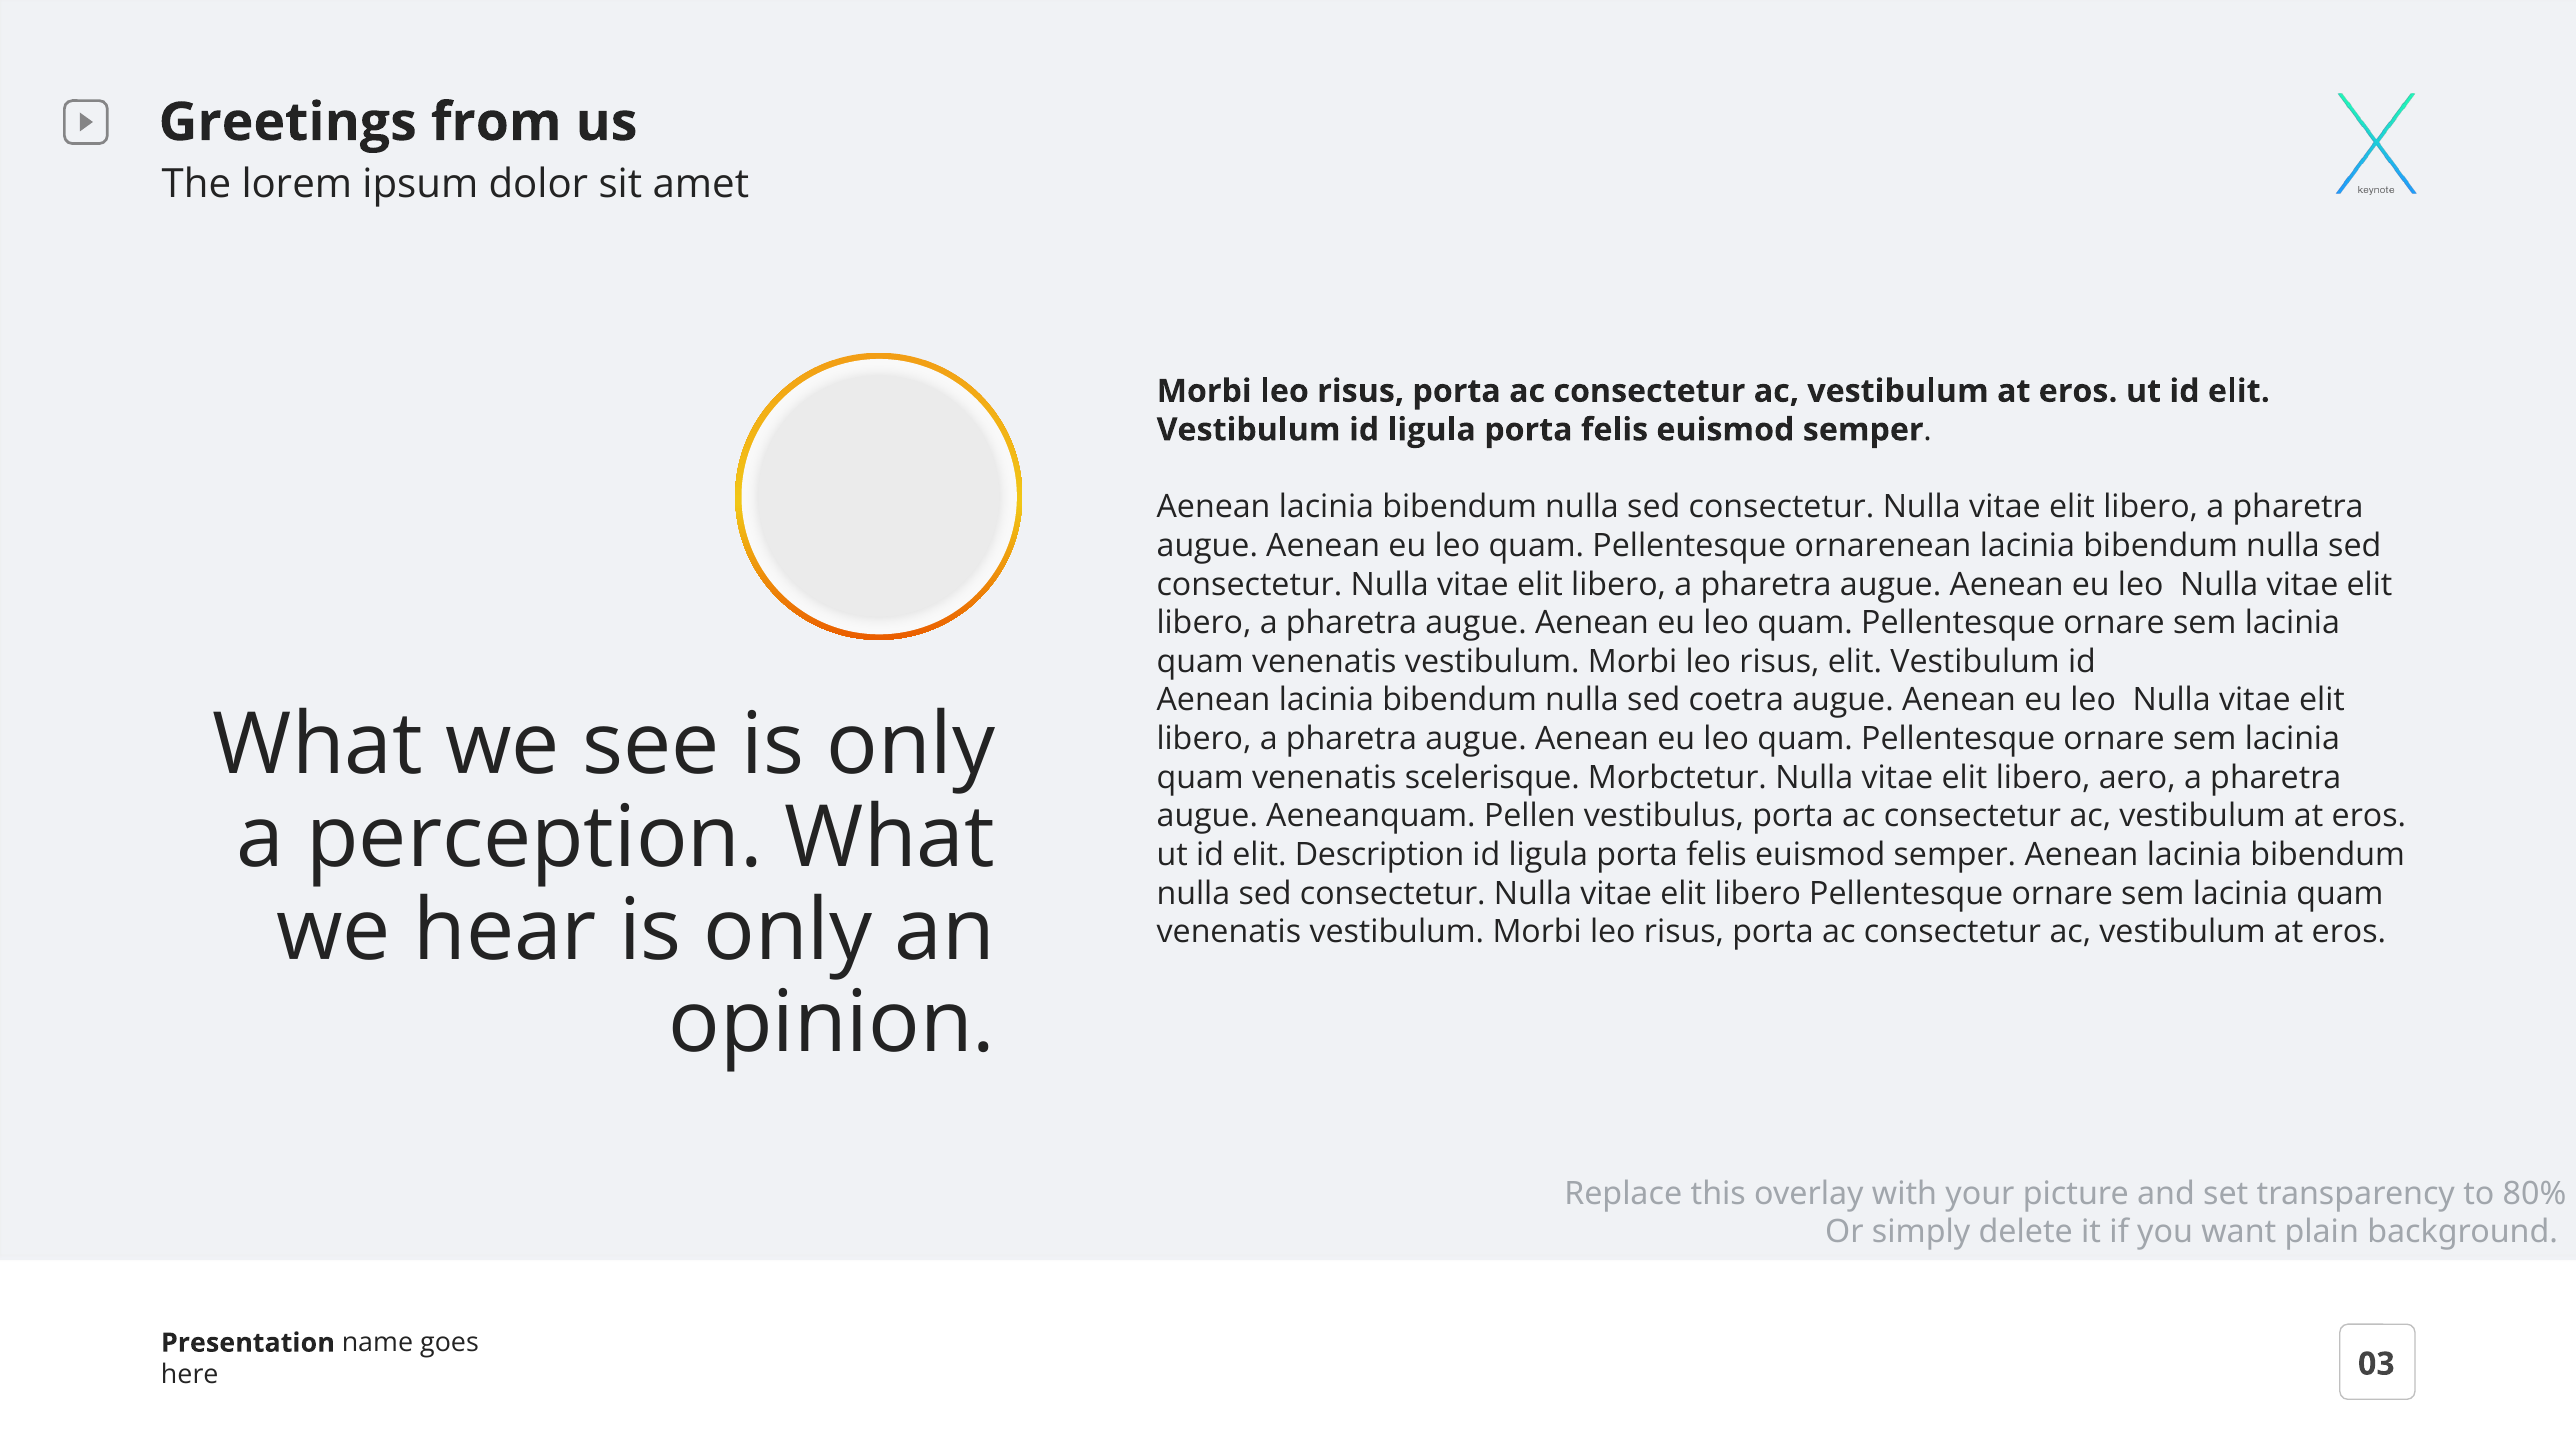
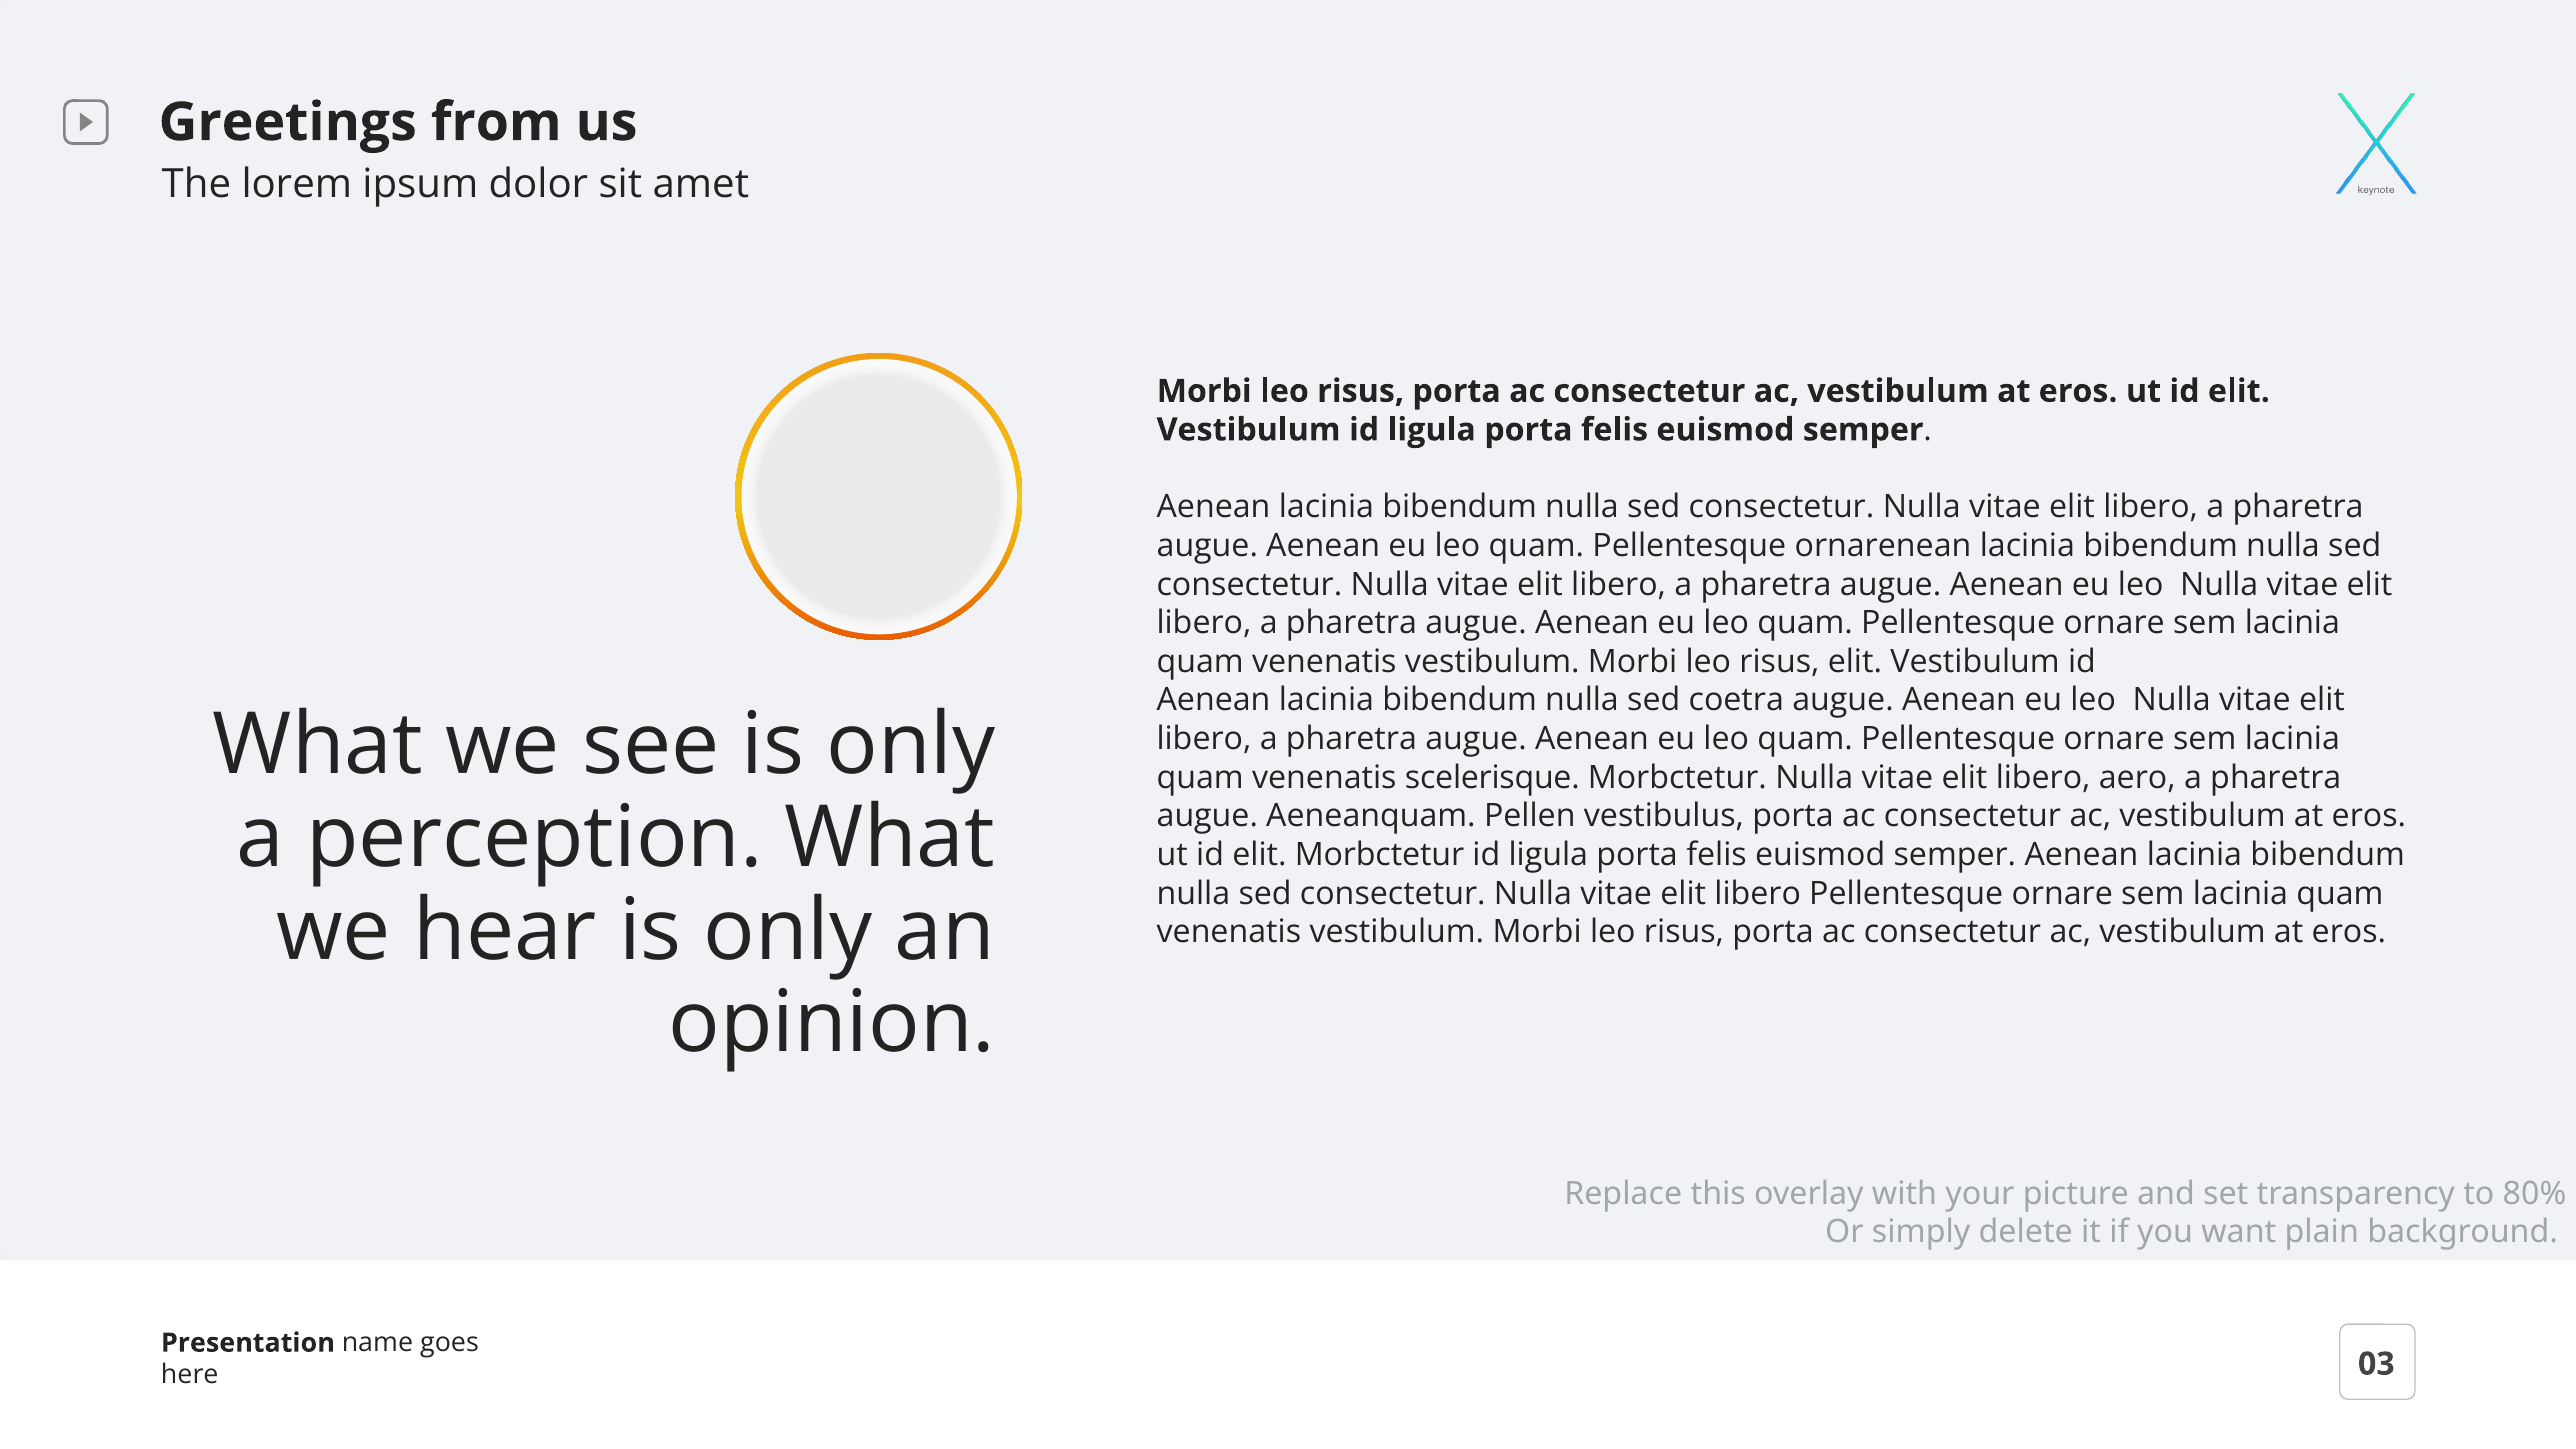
elit Description: Description -> Morbctetur
